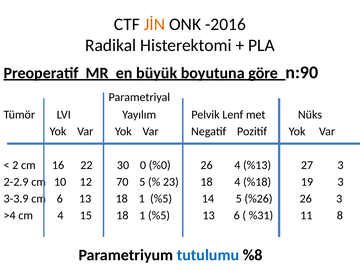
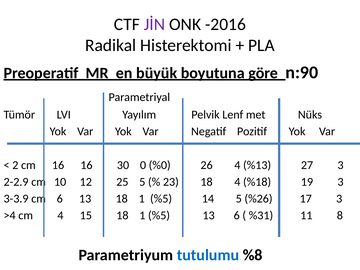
JİN colour: orange -> purple
16 22: 22 -> 16
70: 70 -> 25
%26 26: 26 -> 17
